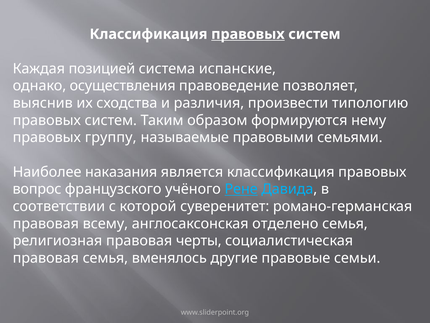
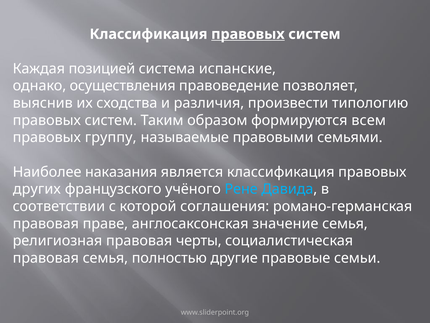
нему: нему -> всем
вопрос: вопрос -> других
Рене underline: present -> none
суверенитет: суверенитет -> соглашения
всему: всему -> праве
отделено: отделено -> значение
вменялось: вменялось -> полностью
